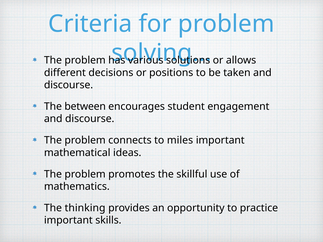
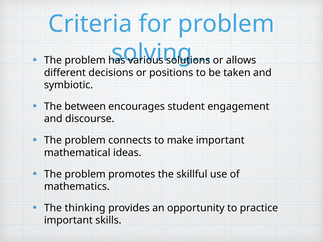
discourse at (69, 85): discourse -> symbiotic
miles: miles -> make
